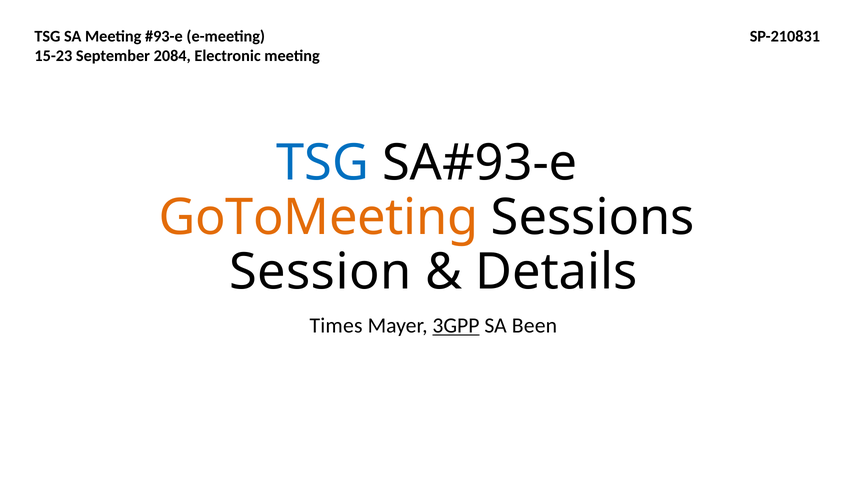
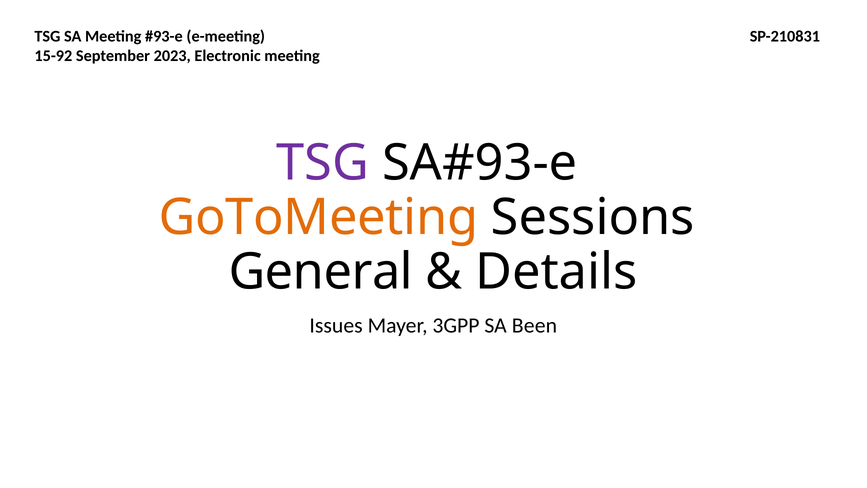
15-23: 15-23 -> 15-92
2084: 2084 -> 2023
TSG at (323, 163) colour: blue -> purple
Session: Session -> General
Times: Times -> Issues
3GPP underline: present -> none
